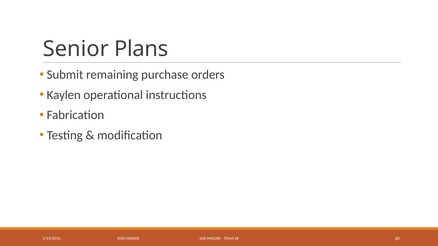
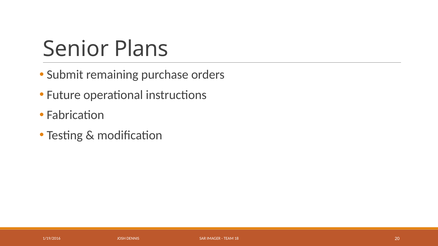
Kaylen: Kaylen -> Future
